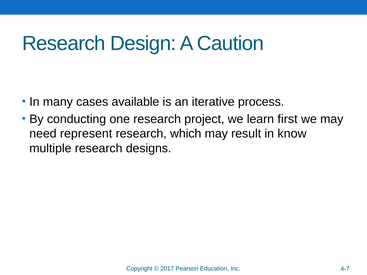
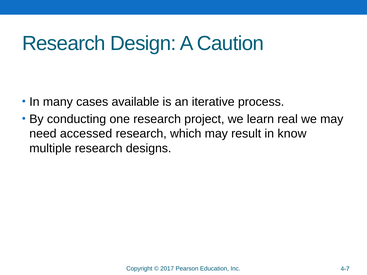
first: first -> real
represent: represent -> accessed
